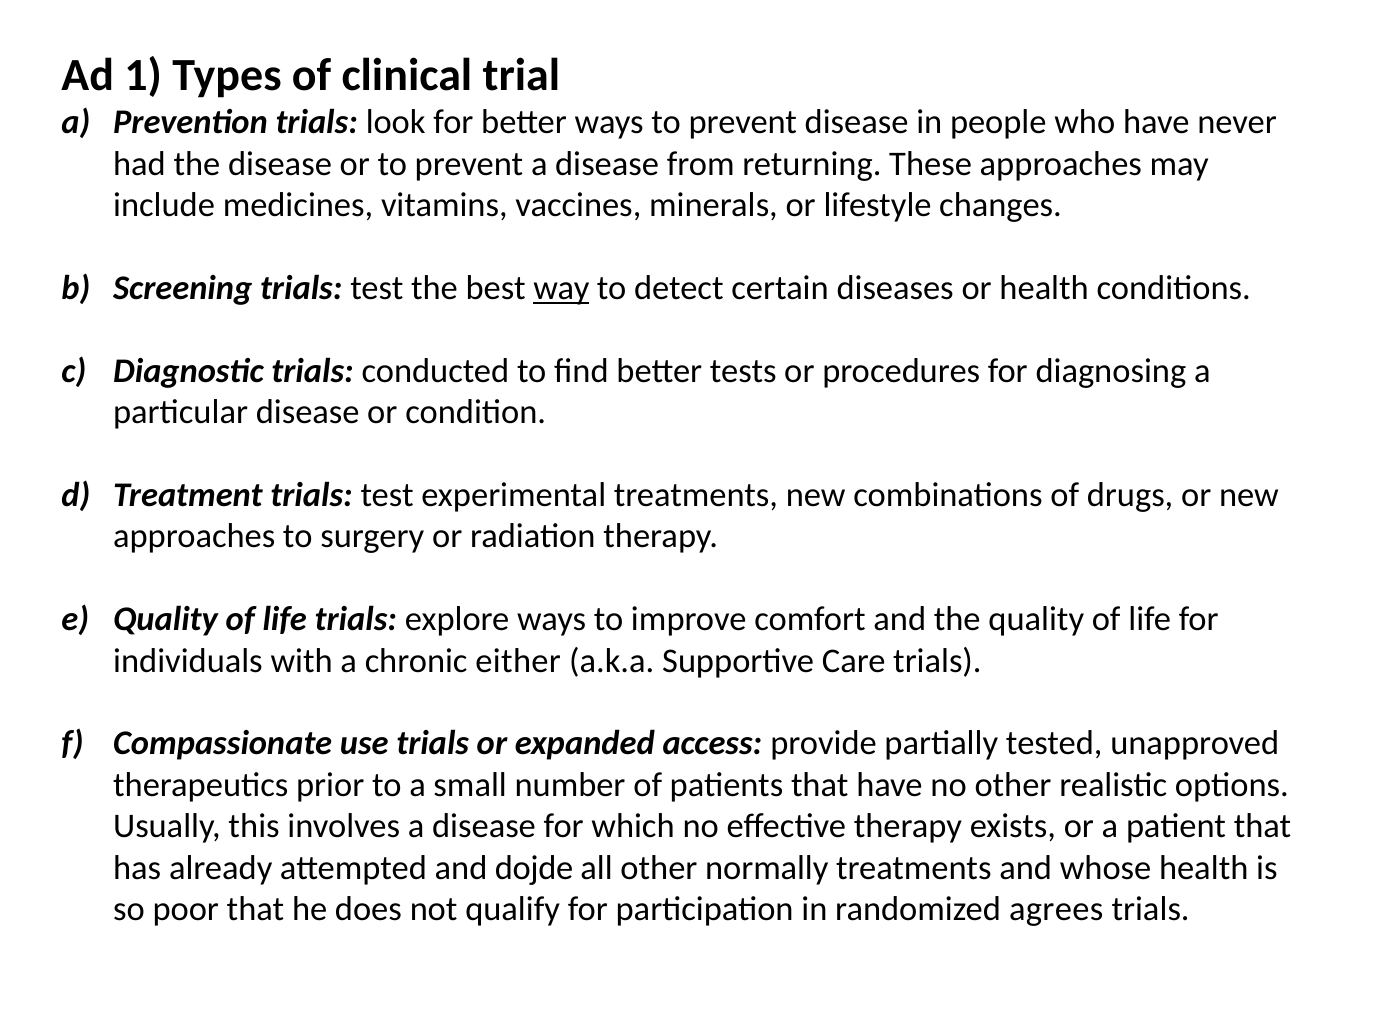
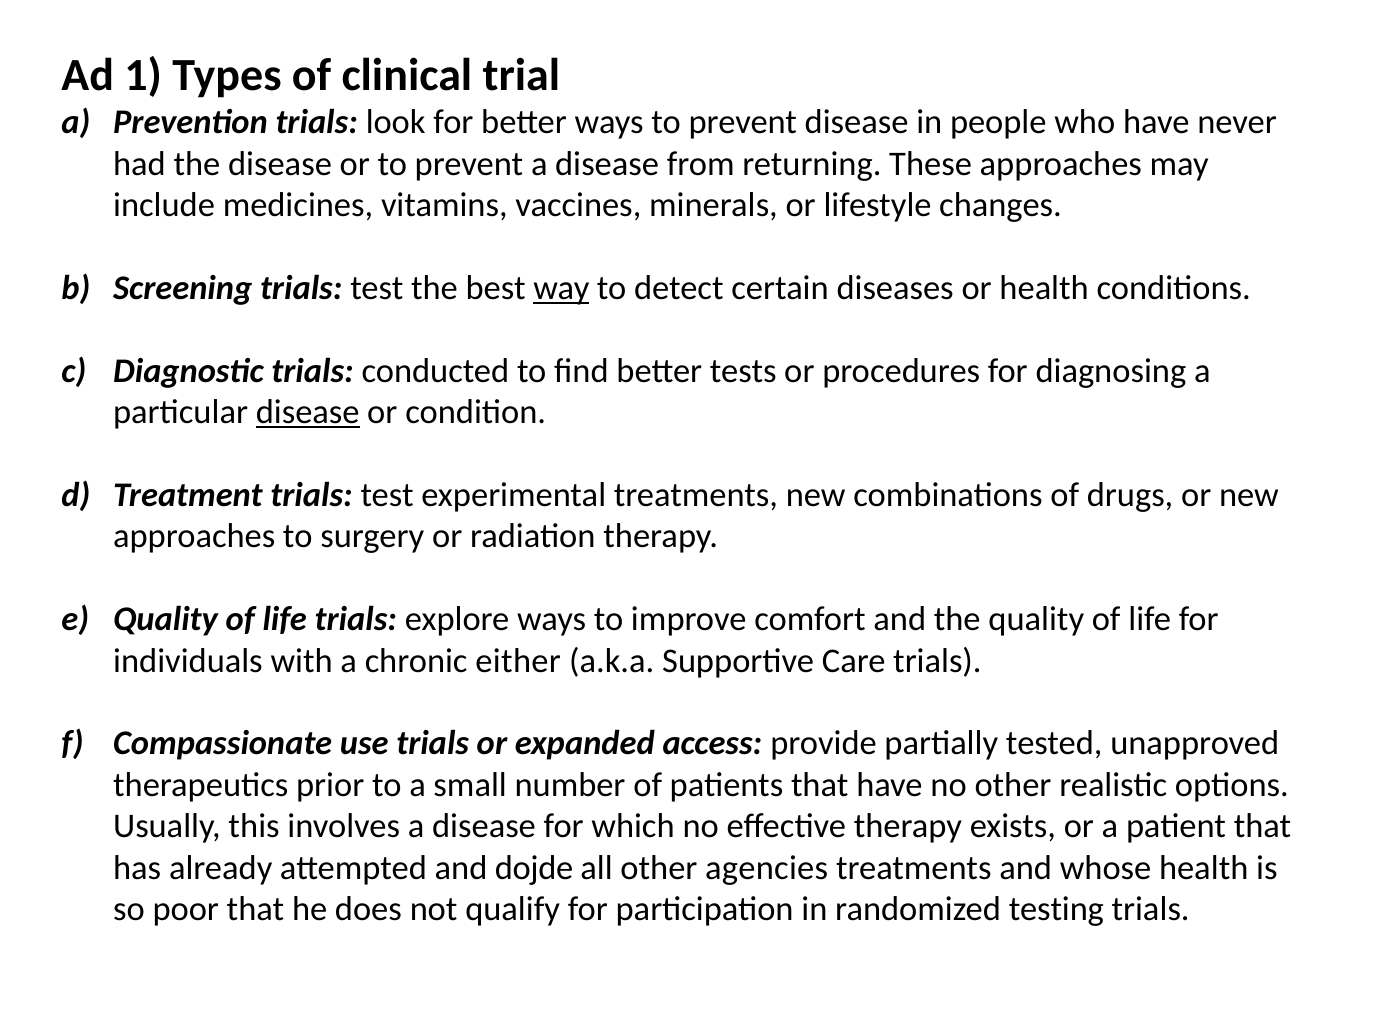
disease at (308, 412) underline: none -> present
normally: normally -> agencies
agrees: agrees -> testing
